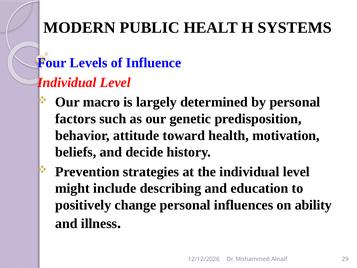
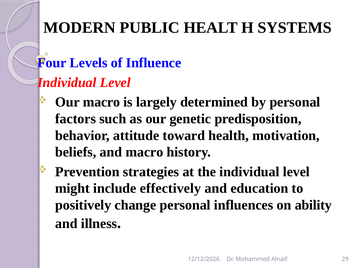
and decide: decide -> macro
describing: describing -> effectively
